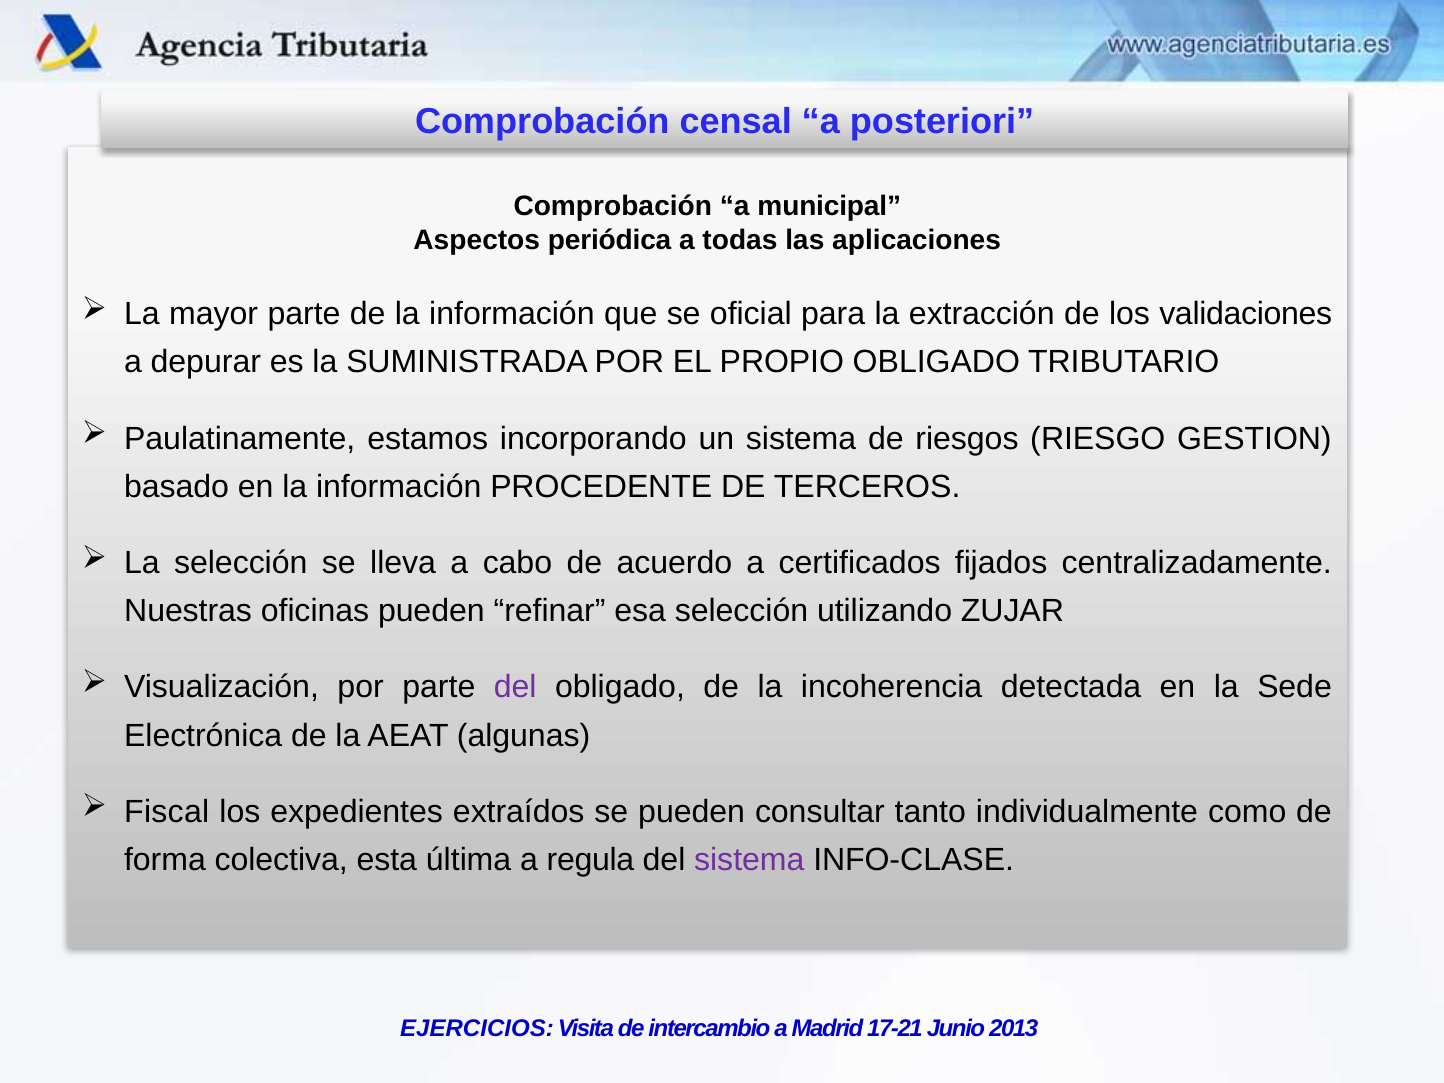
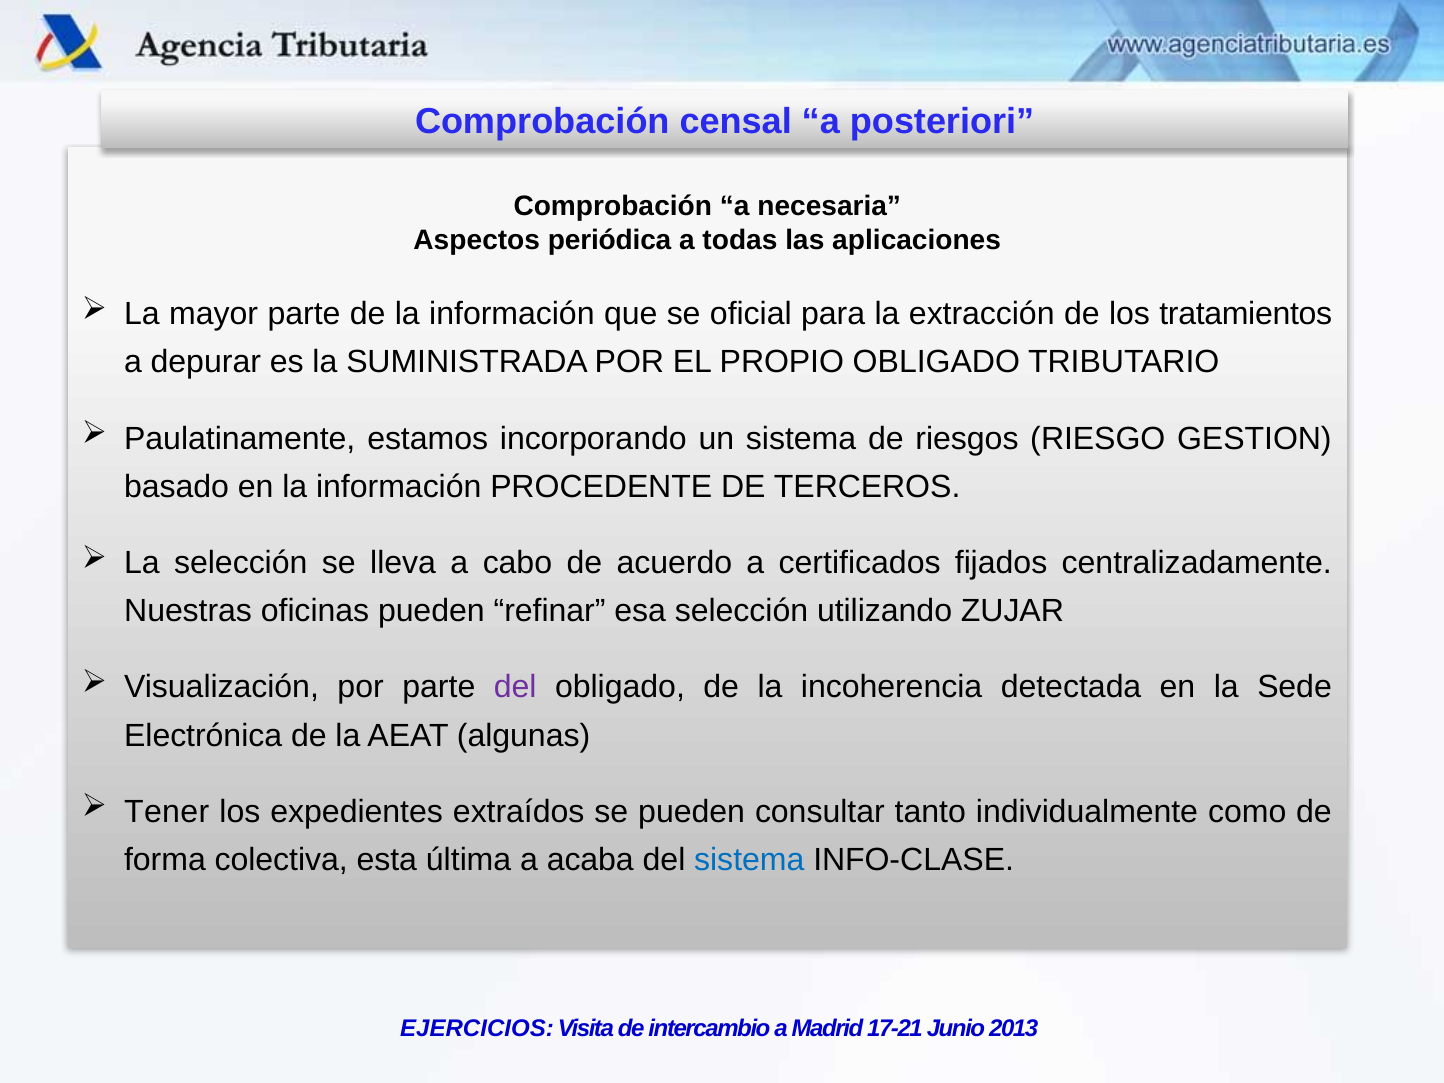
municipal: municipal -> necesaria
validaciones: validaciones -> tratamientos
Fiscal: Fiscal -> Tener
regula: regula -> acaba
sistema at (749, 860) colour: purple -> blue
